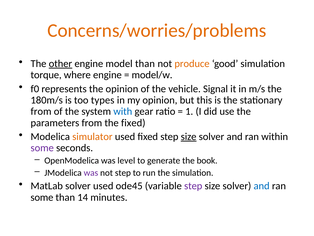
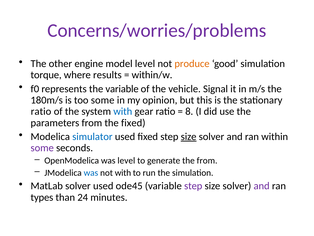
Concerns/worries/problems colour: orange -> purple
other underline: present -> none
model than: than -> level
where engine: engine -> results
model/w: model/w -> within/w
the opinion: opinion -> variable
too types: types -> some
from at (41, 111): from -> ratio
1: 1 -> 8
simulator colour: orange -> blue
the book: book -> from
was at (91, 172) colour: purple -> blue
not step: step -> with
and at (262, 186) colour: blue -> purple
some at (42, 197): some -> types
14: 14 -> 24
